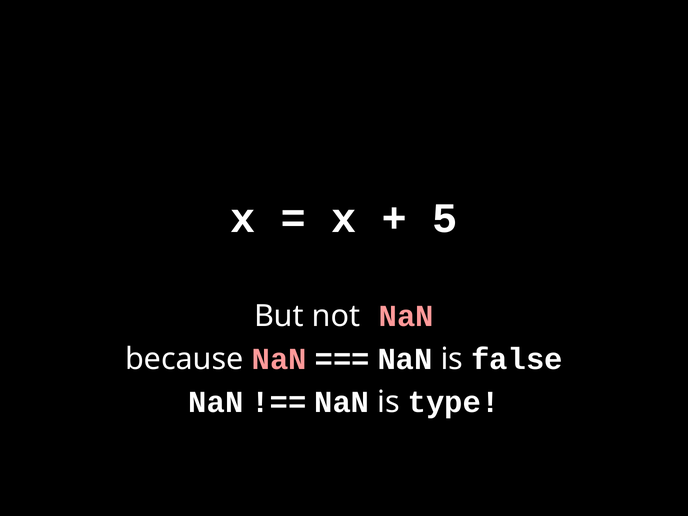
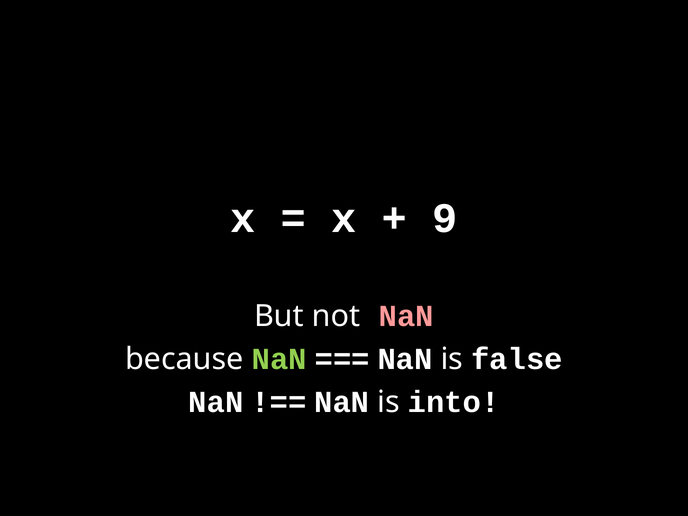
5: 5 -> 9
NaN at (279, 359) colour: pink -> light green
type: type -> into
